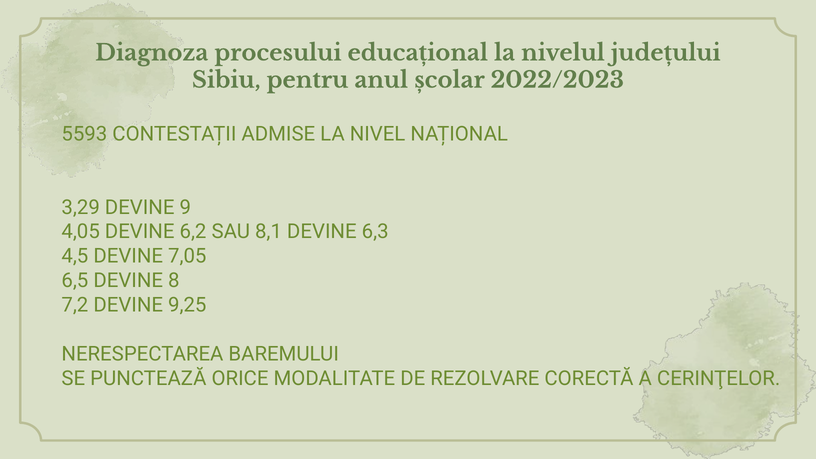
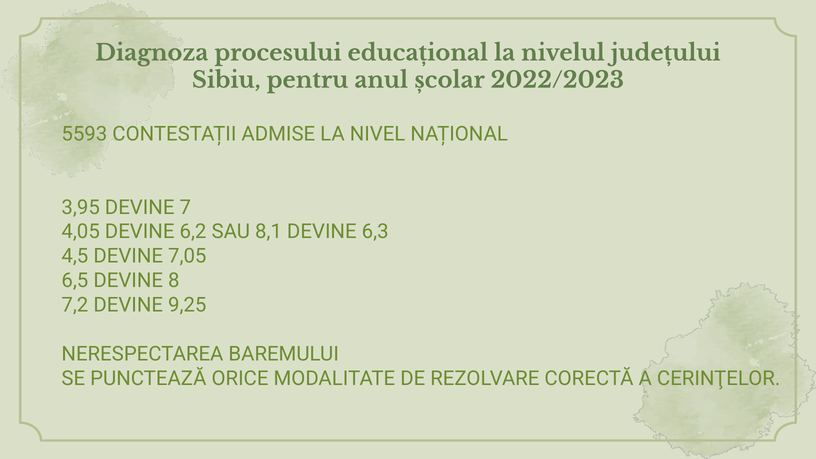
3,29: 3,29 -> 3,95
9: 9 -> 7
